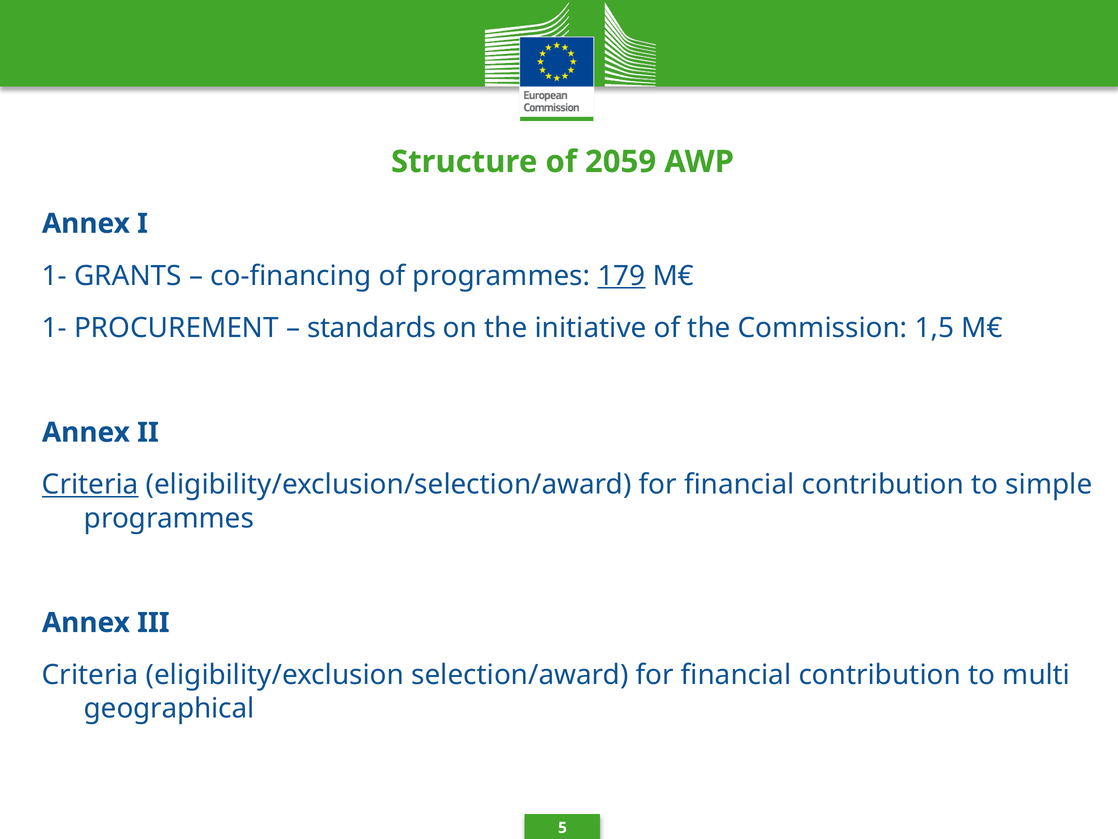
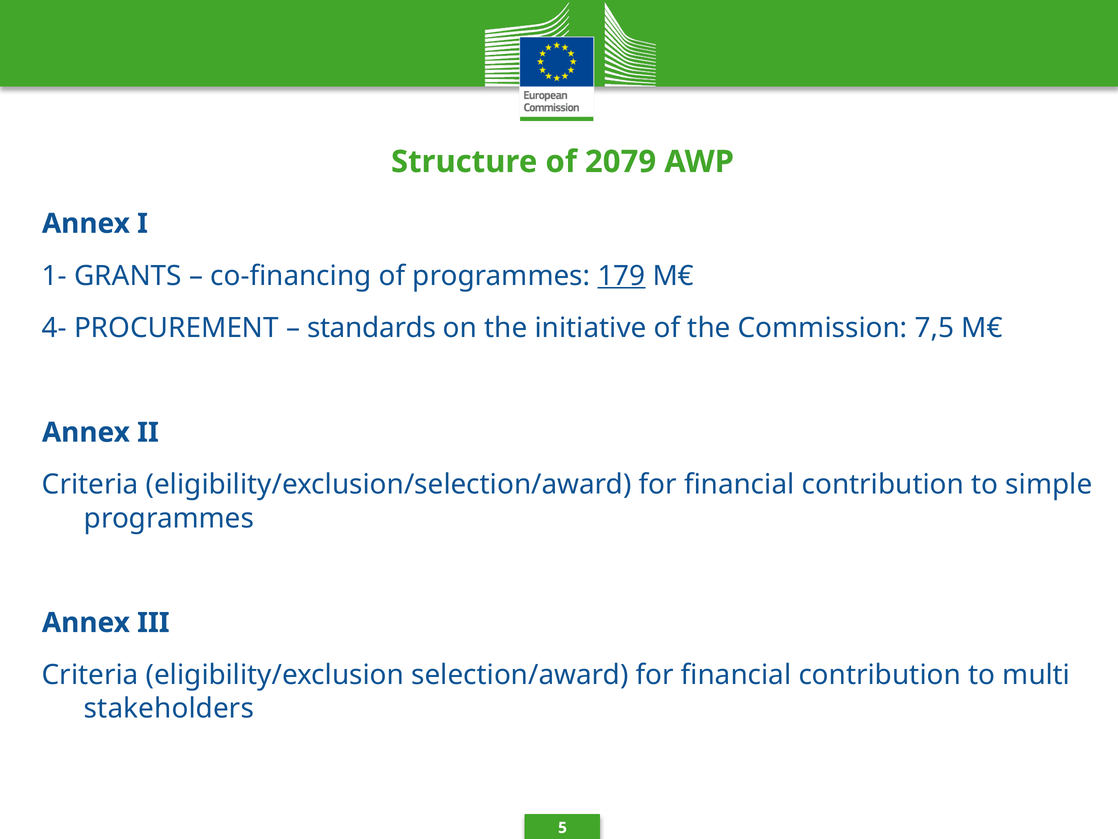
2059: 2059 -> 2079
1- at (54, 328): 1- -> 4-
1,5: 1,5 -> 7,5
Criteria at (90, 484) underline: present -> none
geographical: geographical -> stakeholders
